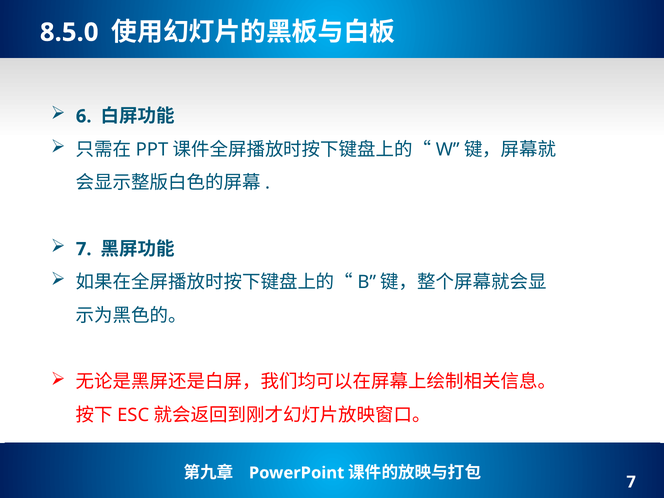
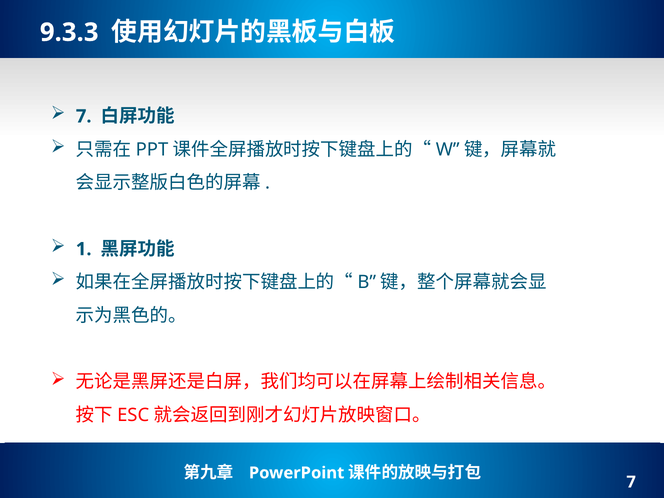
8.5.0: 8.5.0 -> 9.3.3
6 at (84, 116): 6 -> 7
7 at (84, 249): 7 -> 1
